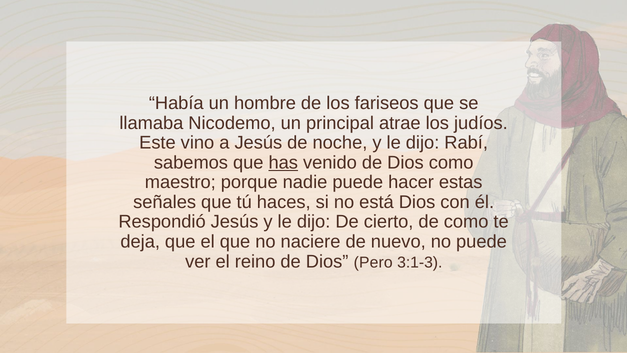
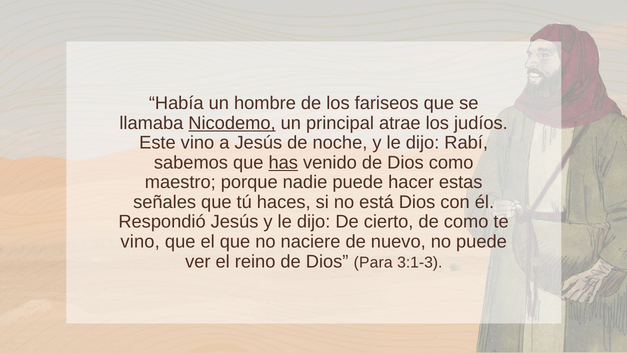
Nicodemo underline: none -> present
deja at (140, 241): deja -> vino
Pero: Pero -> Para
